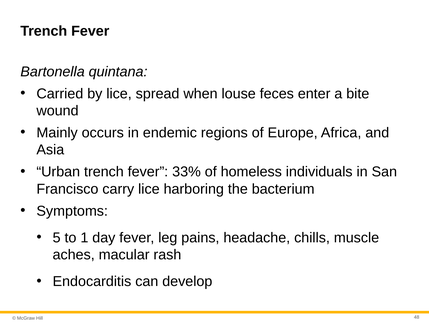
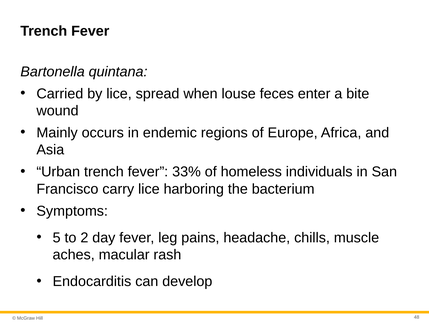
1: 1 -> 2
